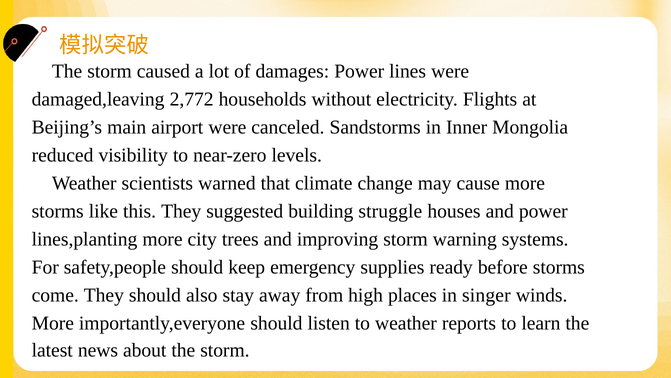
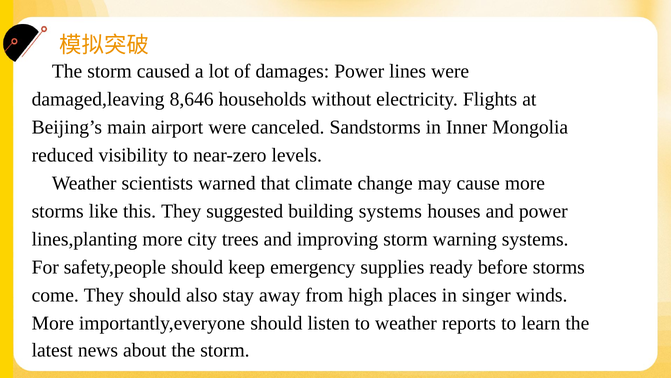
2,772: 2,772 -> 8,646
building struggle: struggle -> systems
